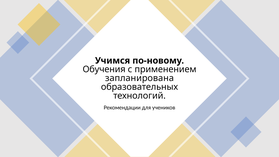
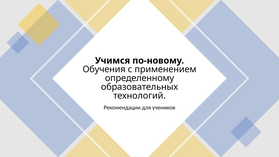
запланирована: запланирована -> определенному
